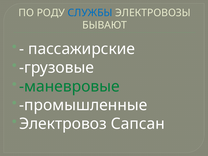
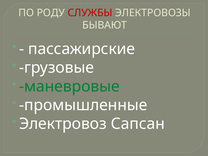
СЛУЖБЫ colour: blue -> red
